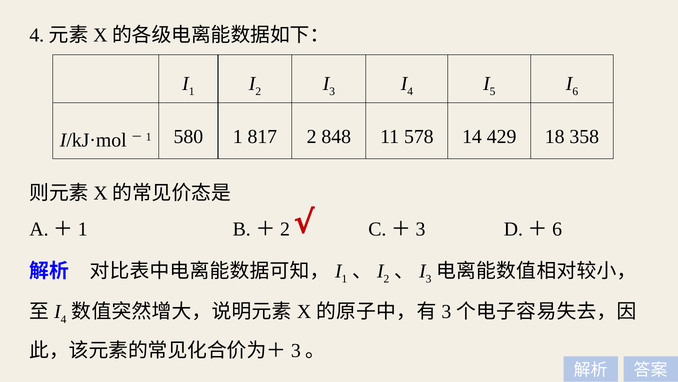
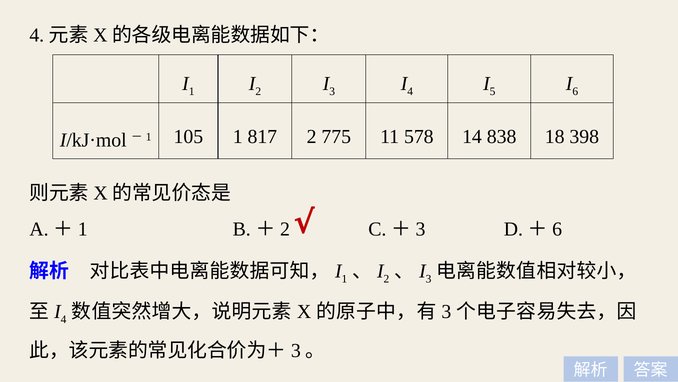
580: 580 -> 105
848: 848 -> 775
429: 429 -> 838
358: 358 -> 398
